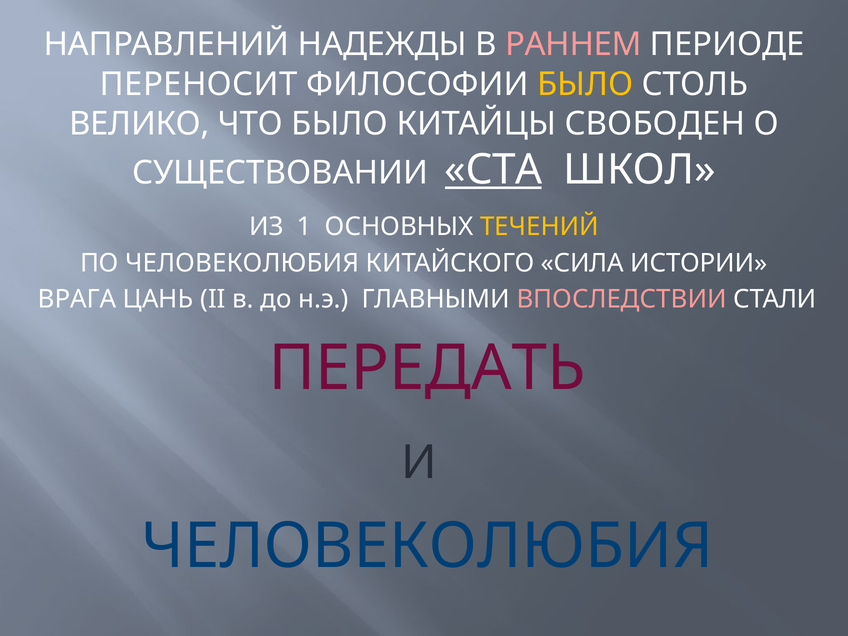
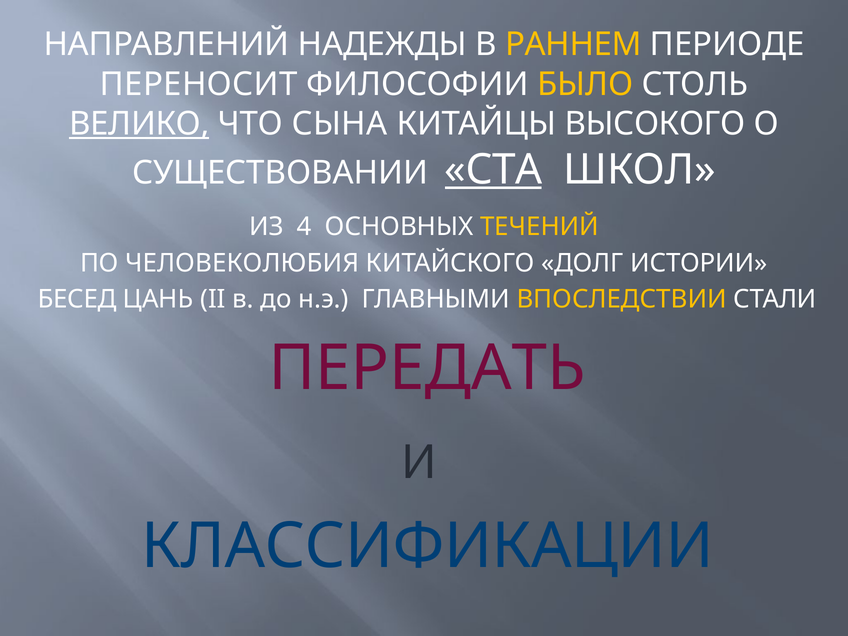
РАННЕМ colour: pink -> yellow
ВЕЛИКО underline: none -> present
ЧТО БЫЛО: БЫЛО -> СЫНА
СВОБОДЕН: СВОБОДЕН -> ВЫСОКОГО
1: 1 -> 4
СИЛА: СИЛА -> ДОЛГ
ВРАГА: ВРАГА -> БЕСЕД
ВПОСЛЕДСТВИИ colour: pink -> yellow
ЧЕЛОВЕКОЛЮБИЯ at (427, 546): ЧЕЛОВЕКОЛЮБИЯ -> КЛАССИФИКАЦИИ
